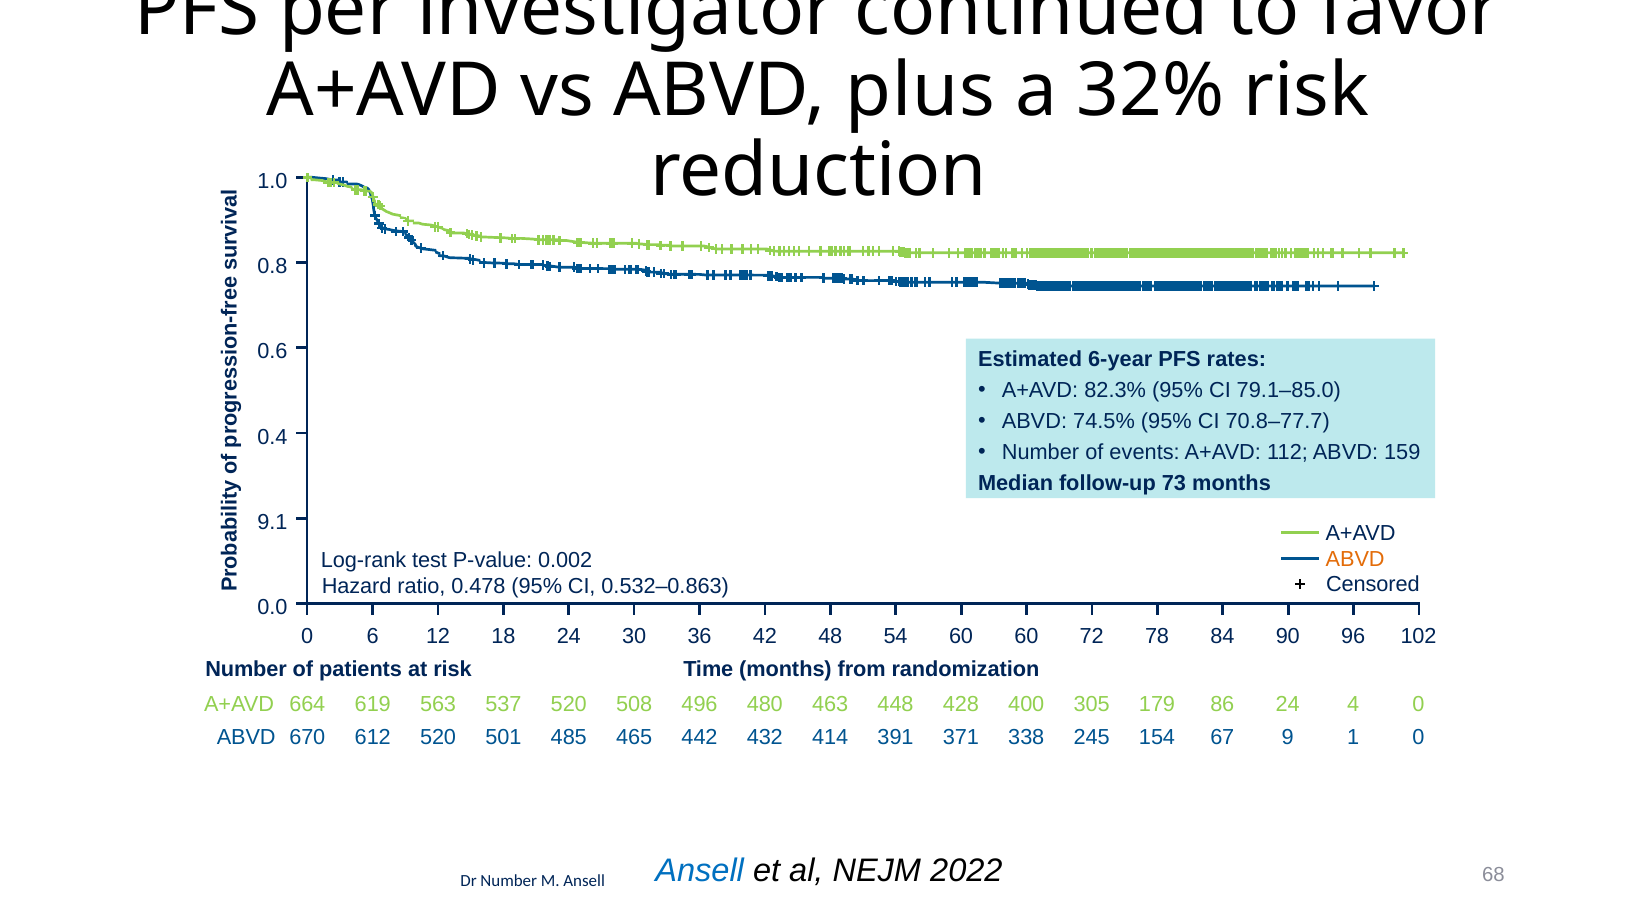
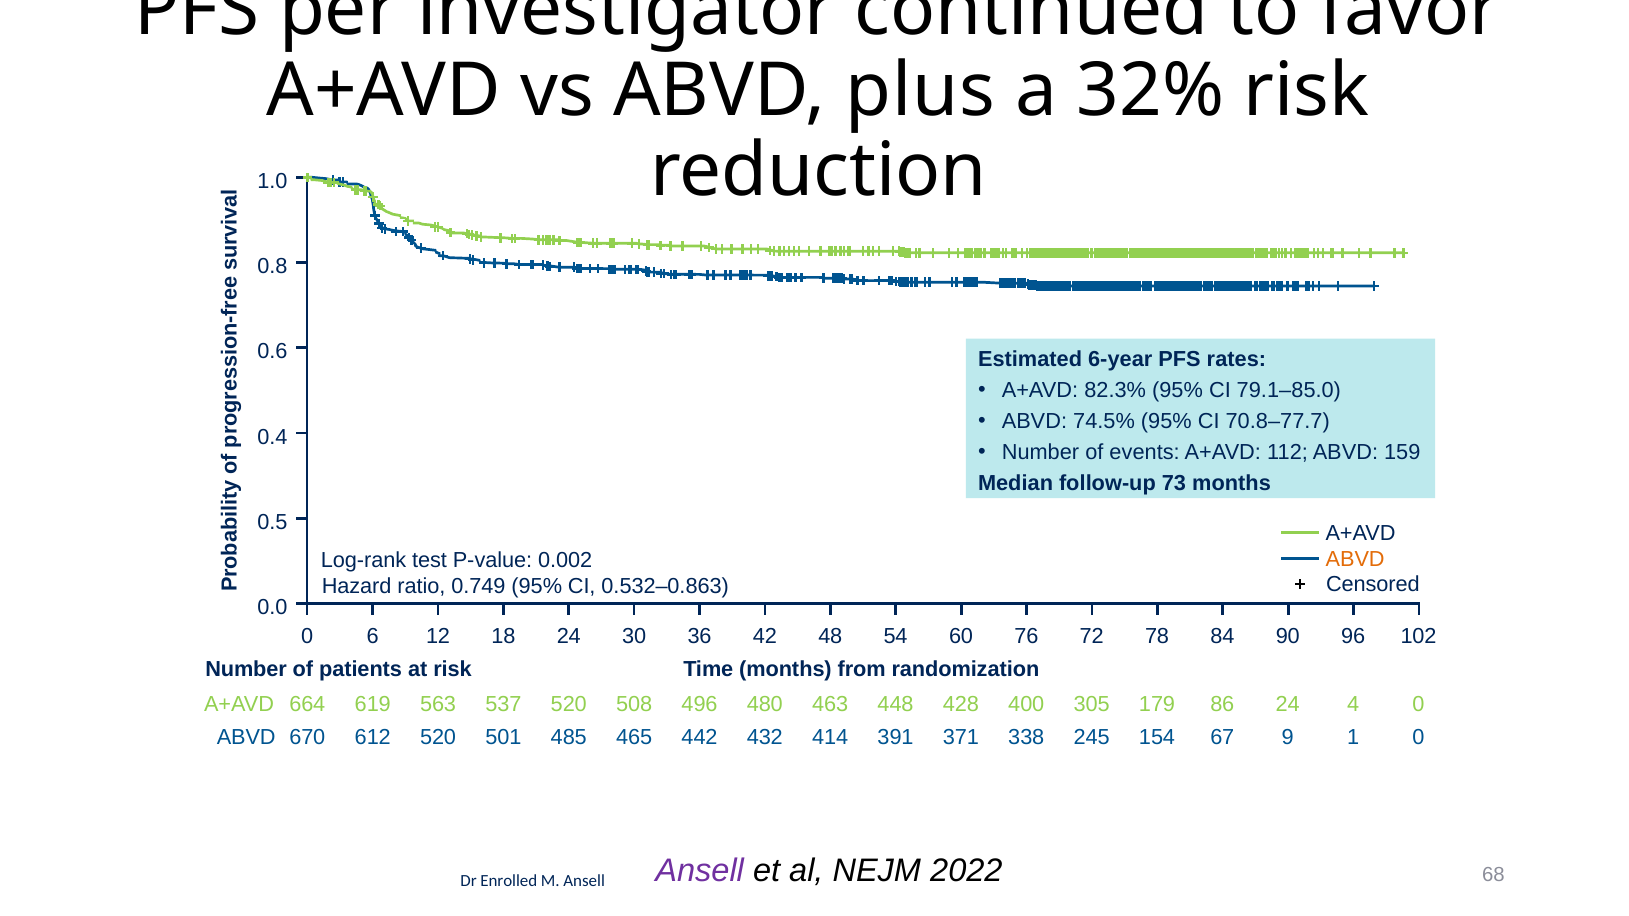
9.1: 9.1 -> 0.5
0.478: 0.478 -> 0.749
60 60: 60 -> 76
Ansell at (700, 871) colour: blue -> purple
Dr Number: Number -> Enrolled
